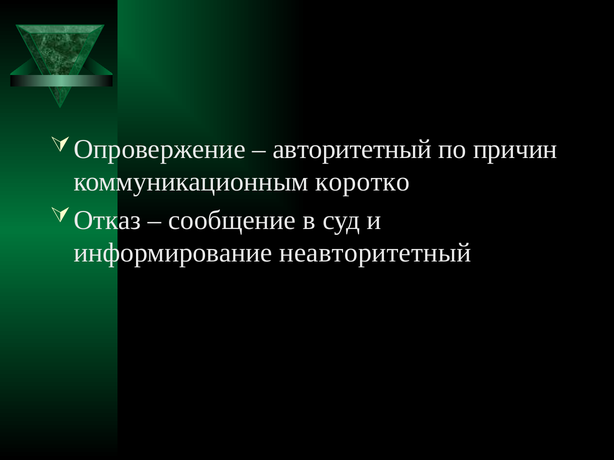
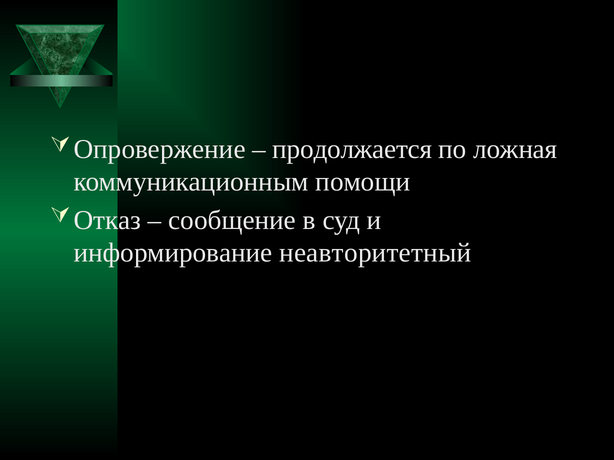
авторитетный: авторитетный -> продолжается
причин: причин -> ложная
коротко: коротко -> помощи
